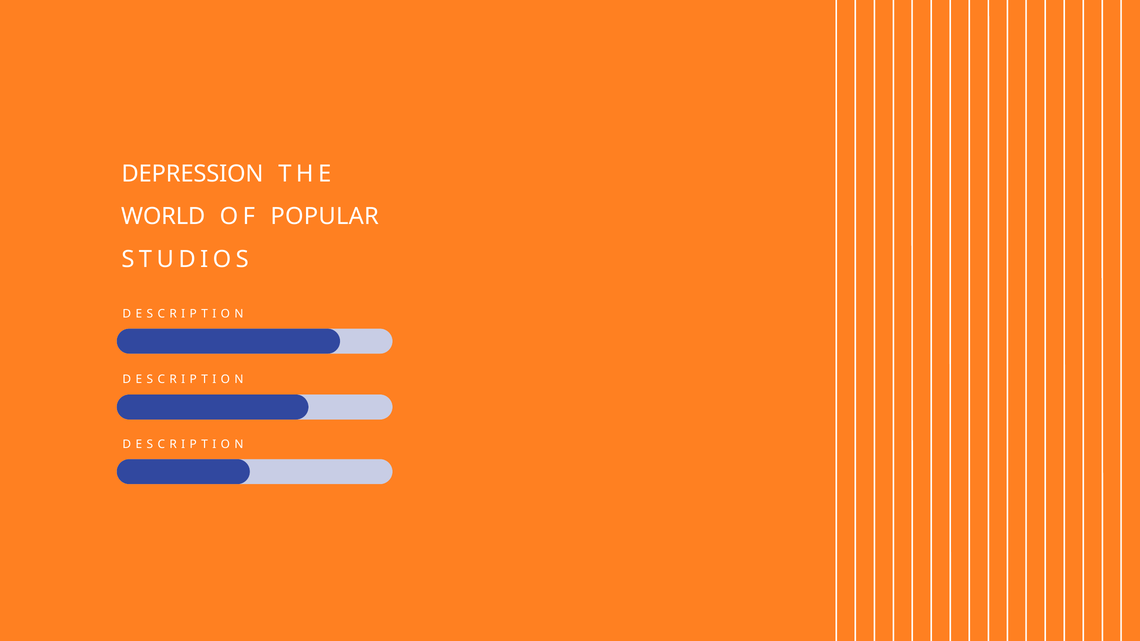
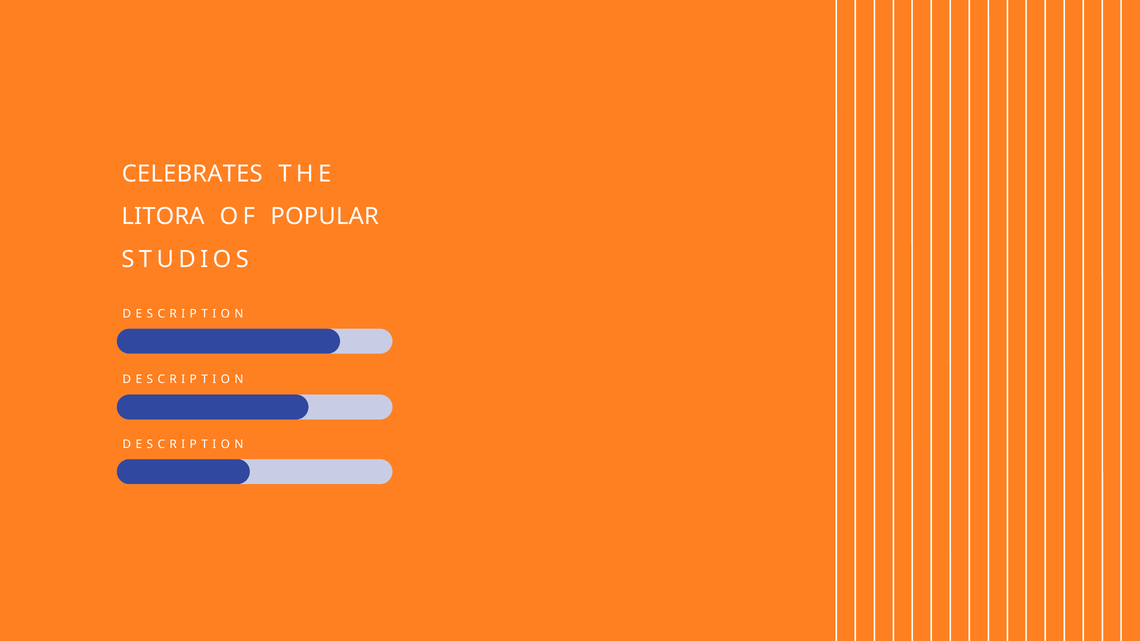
DEPRESSION: DEPRESSION -> CELEBRATES
WORLD: WORLD -> LITORA
